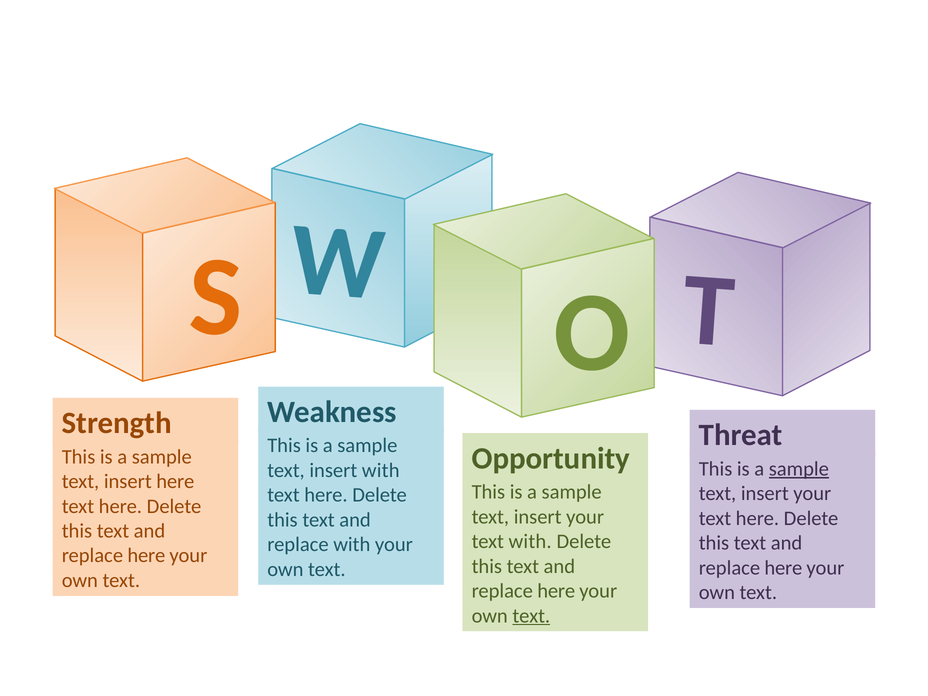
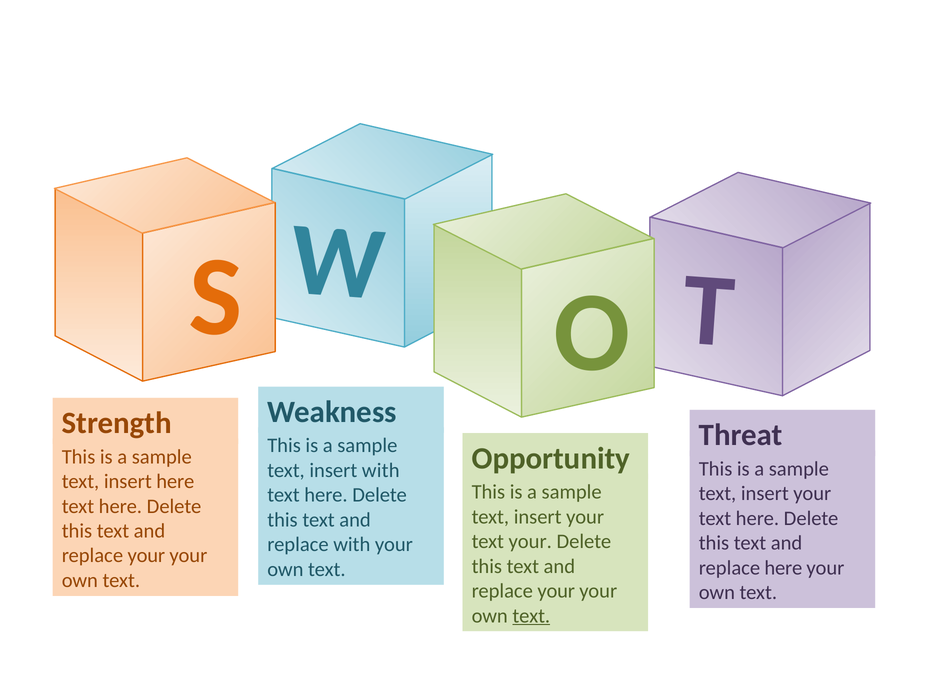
sample at (799, 469) underline: present -> none
text with: with -> your
here at (146, 556): here -> your
here at (556, 591): here -> your
